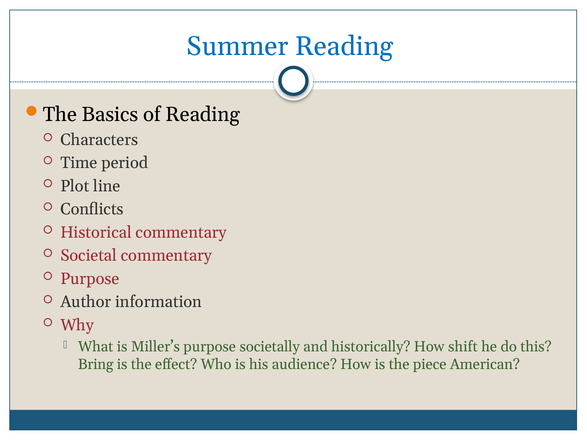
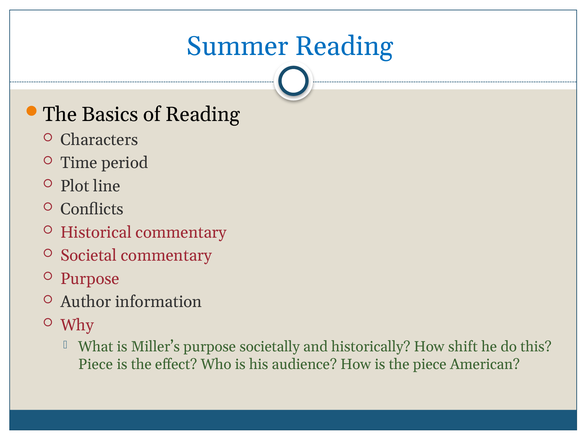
Bring at (96, 364): Bring -> Piece
